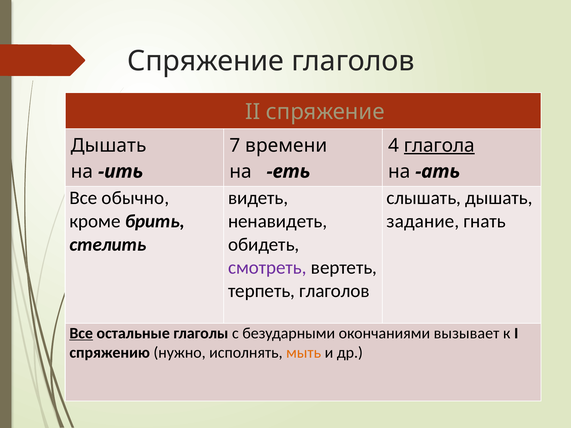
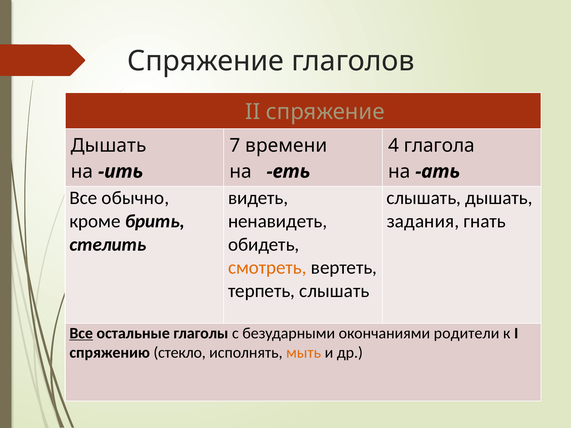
глагола underline: present -> none
задание: задание -> задания
смотреть colour: purple -> orange
терпеть глаголов: глаголов -> слышать
вызывает: вызывает -> родители
нужно: нужно -> стекло
